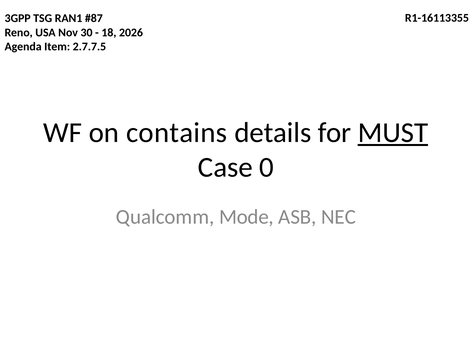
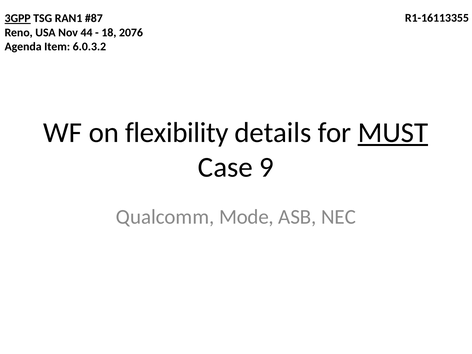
3GPP underline: none -> present
30: 30 -> 44
2026: 2026 -> 2076
2.7.7.5: 2.7.7.5 -> 6.0.3.2
contains: contains -> flexibility
0: 0 -> 9
